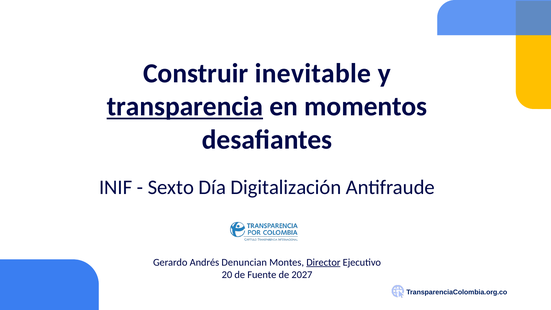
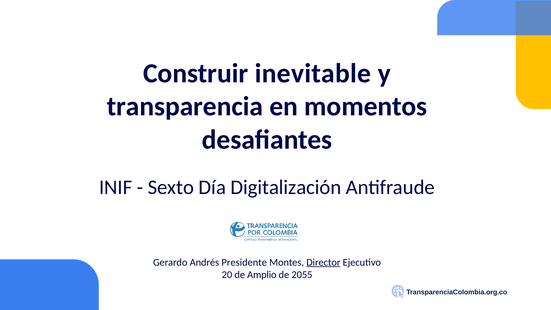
transparencia underline: present -> none
Denuncian: Denuncian -> Presidente
Fuente: Fuente -> Amplio
2027: 2027 -> 2055
